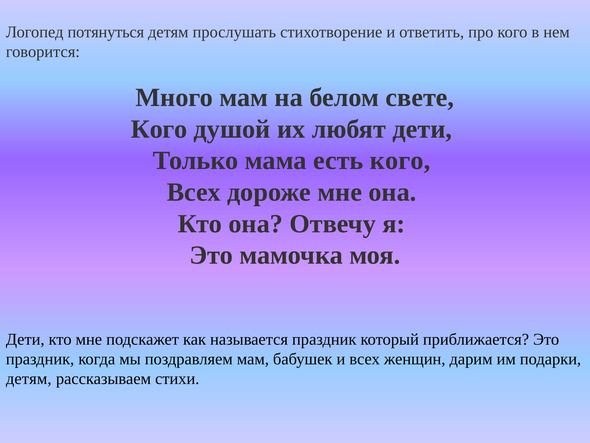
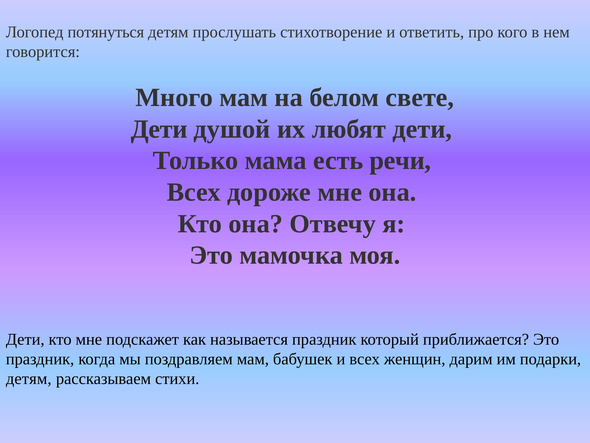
Кого at (159, 129): Кого -> Дети
есть кого: кого -> речи
